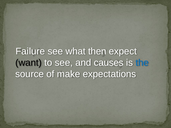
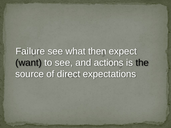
causes: causes -> actions
the colour: blue -> black
make: make -> direct
